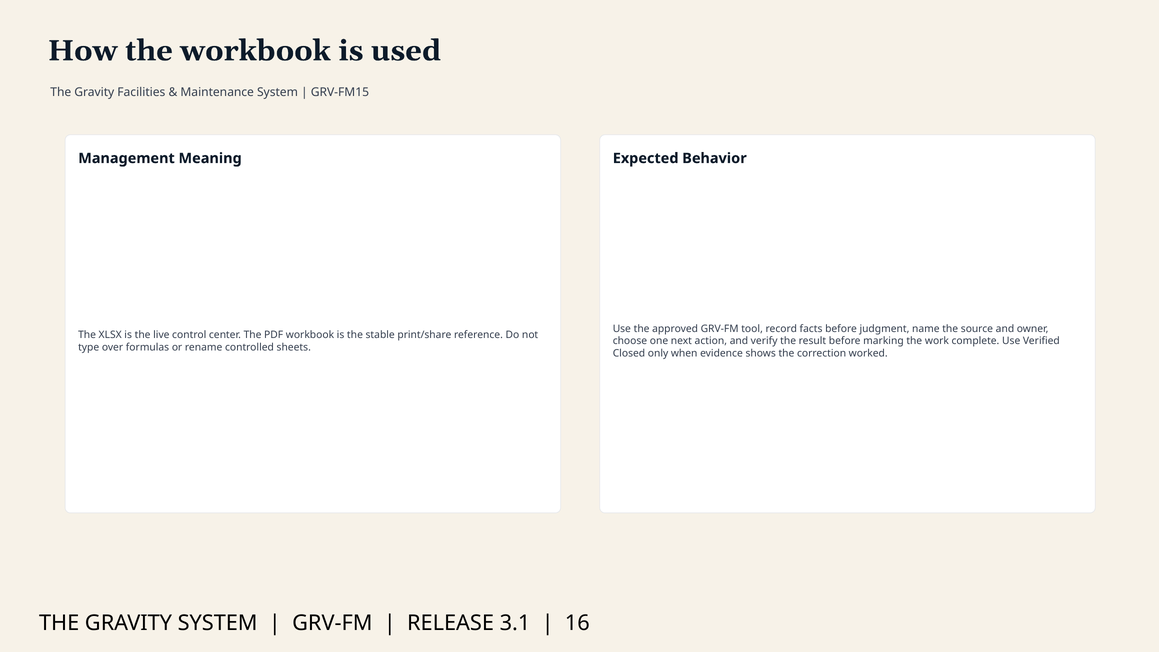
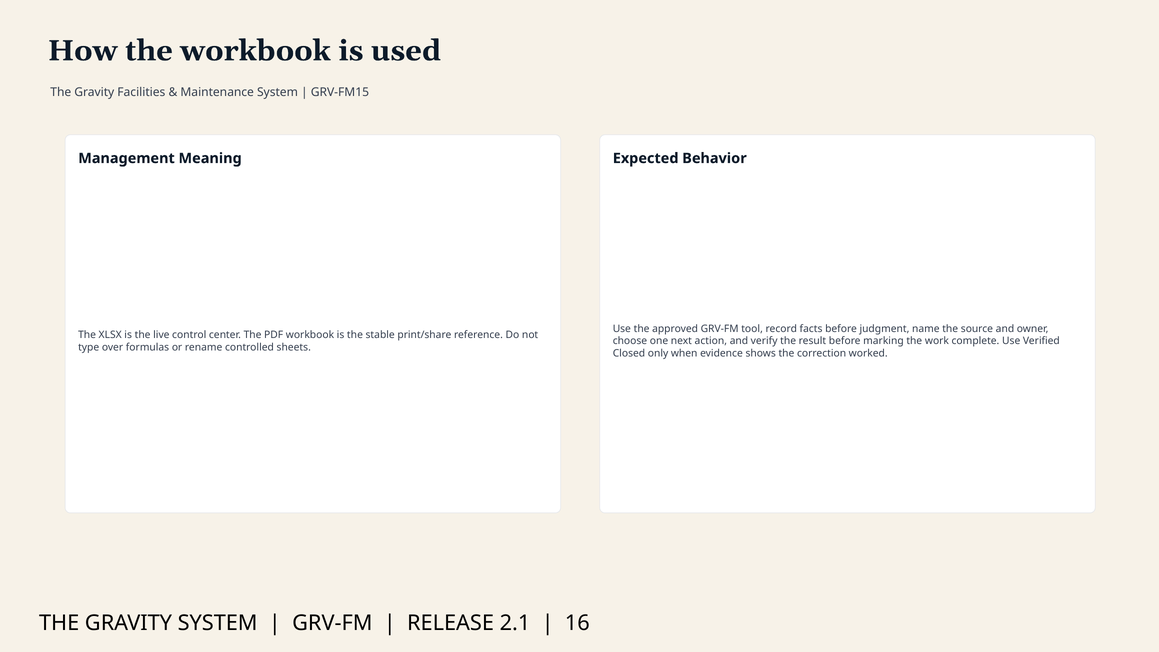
3.1: 3.1 -> 2.1
